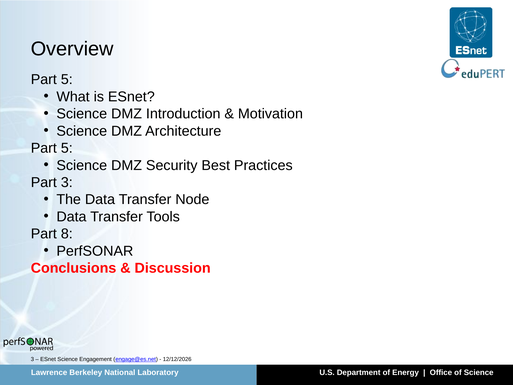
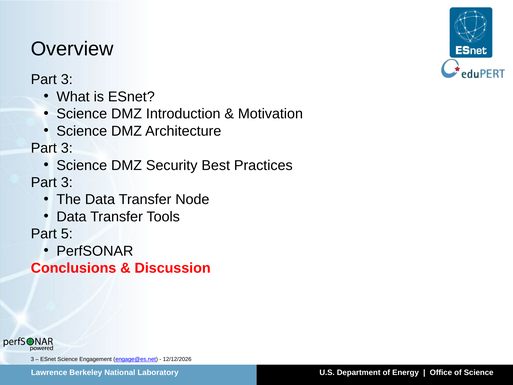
5 at (67, 80): 5 -> 3
5 at (67, 148): 5 -> 3
8: 8 -> 5
